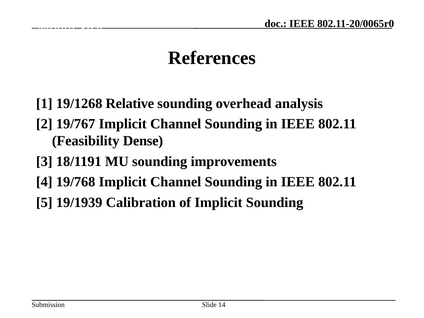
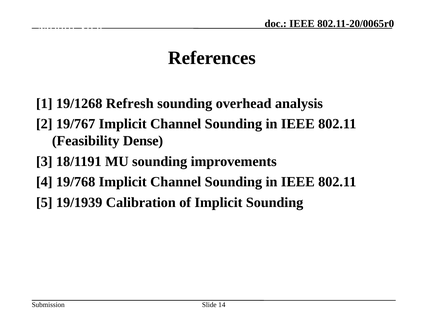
Relative: Relative -> Refresh
